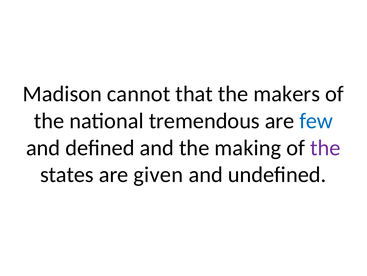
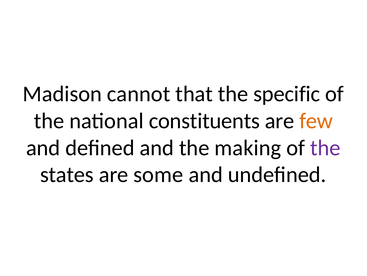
makers: makers -> specific
tremendous: tremendous -> constituents
few colour: blue -> orange
given: given -> some
